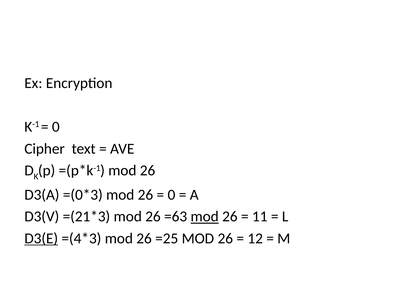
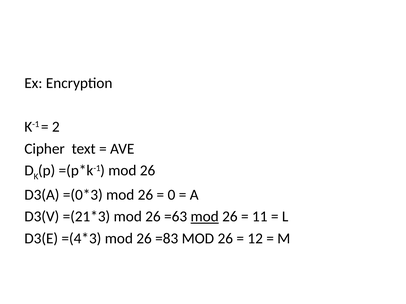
0 at (56, 127): 0 -> 2
D3(E underline: present -> none
=25: =25 -> =83
